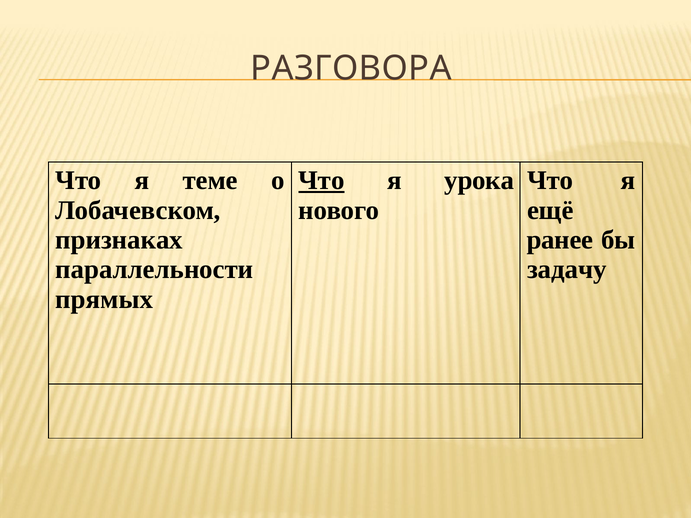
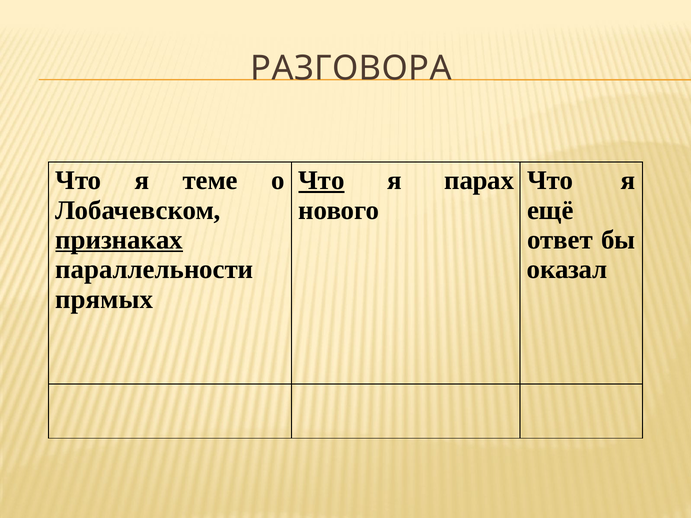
урока: урока -> парах
признаках underline: none -> present
ранее: ранее -> ответ
задачу: задачу -> оказал
